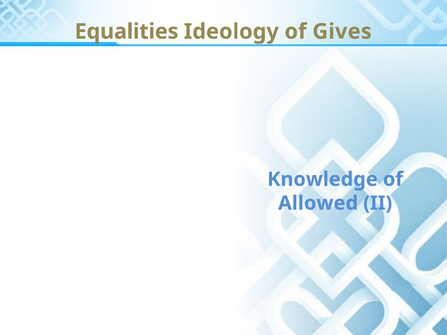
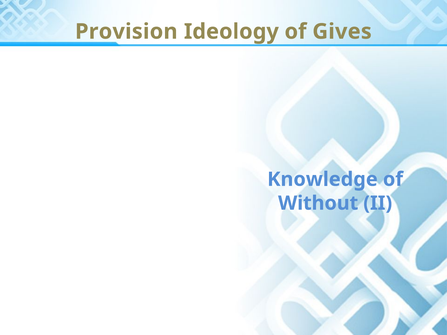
Equalities: Equalities -> Provision
Allowed: Allowed -> Without
